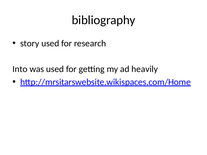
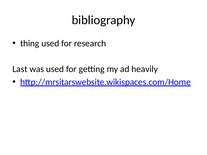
story: story -> thing
Into: Into -> Last
